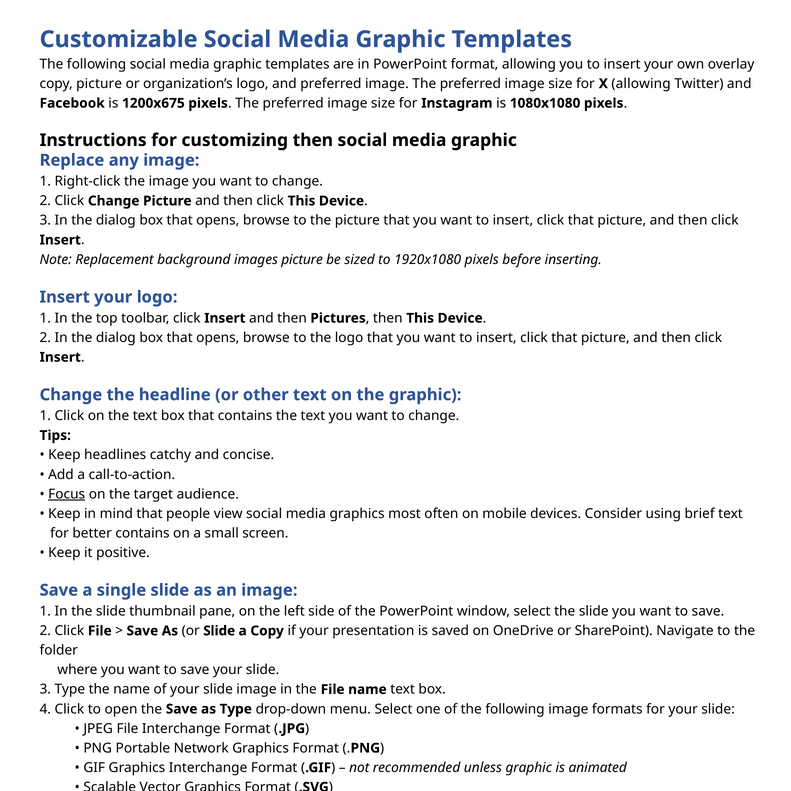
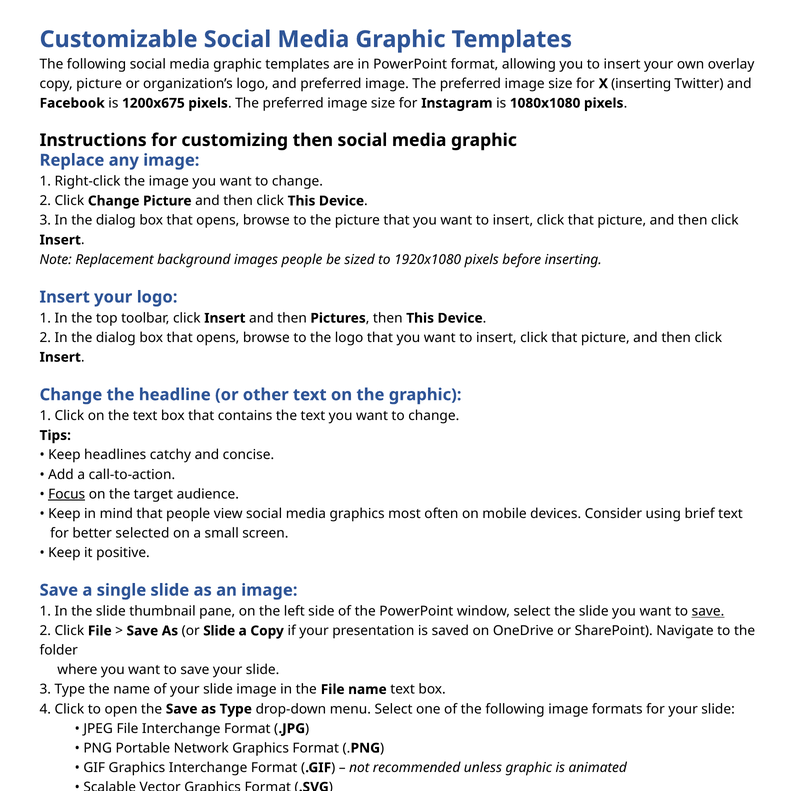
X allowing: allowing -> inserting
images picture: picture -> people
better contains: contains -> selected
save at (708, 611) underline: none -> present
